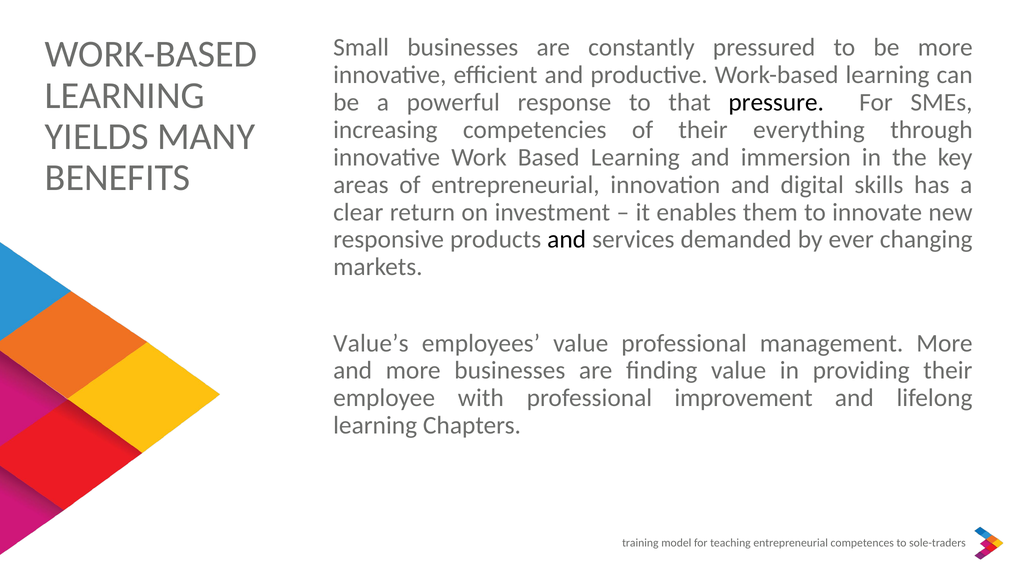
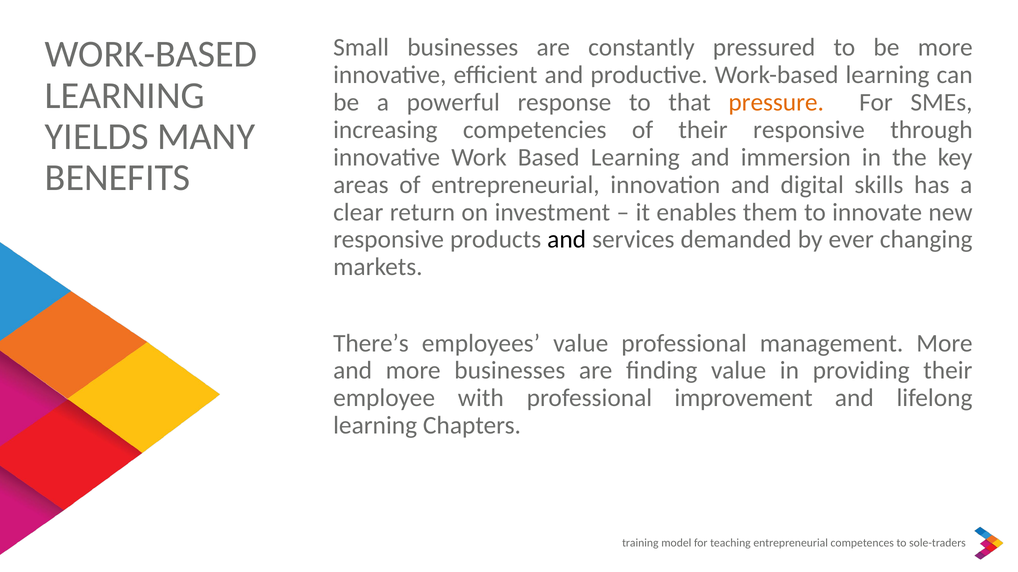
pressure colour: black -> orange
their everything: everything -> responsive
Value’s: Value’s -> There’s
